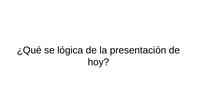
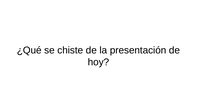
lógica: lógica -> chiste
